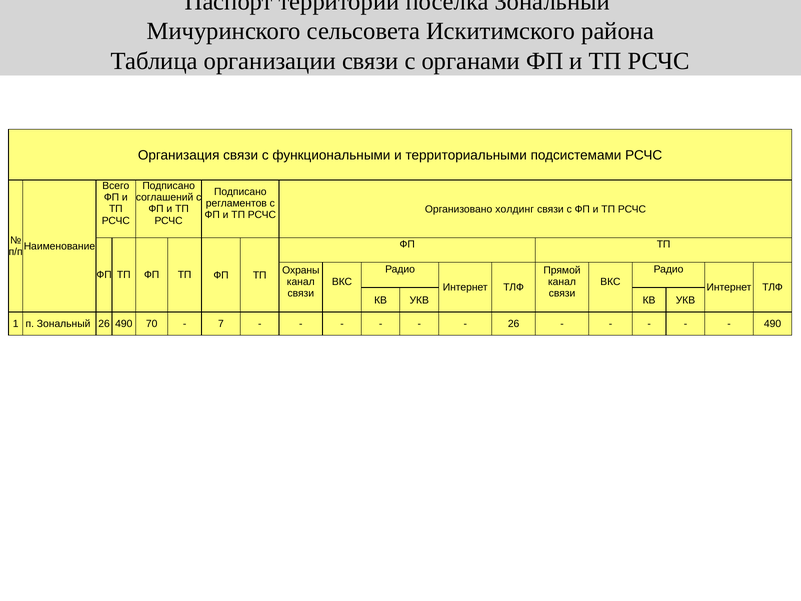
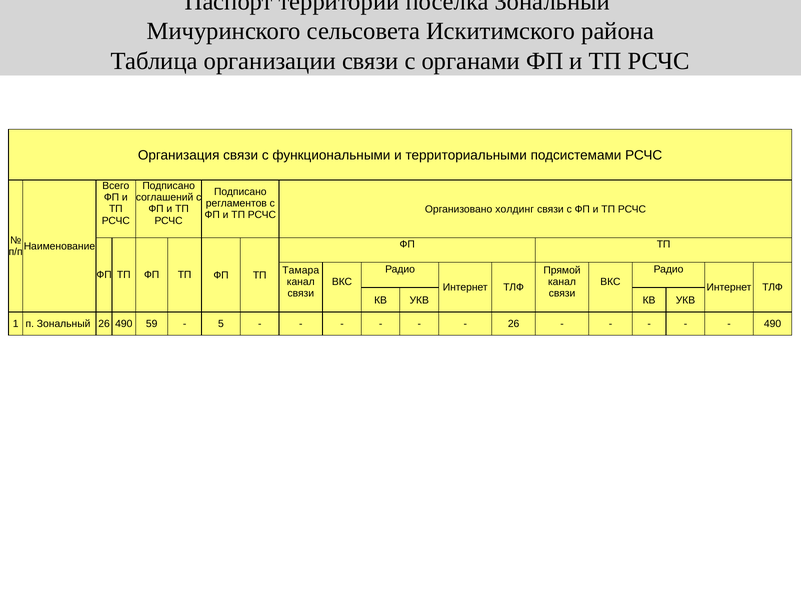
Охраны: Охраны -> Тамара
70: 70 -> 59
7: 7 -> 5
